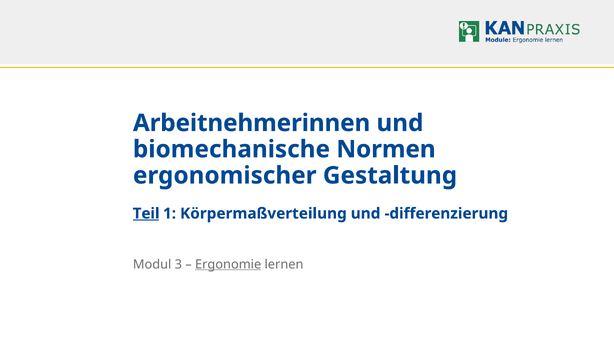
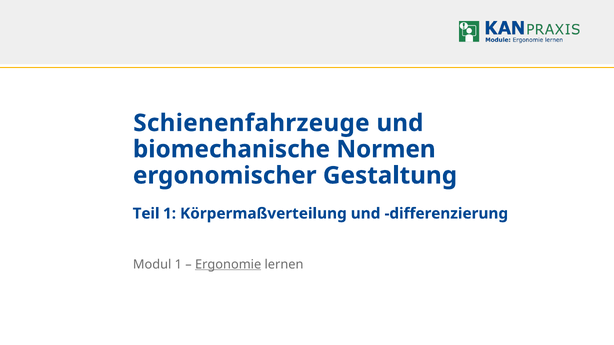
Arbeitnehmerinnen: Arbeitnehmerinnen -> Schienenfahrzeuge
Teil underline: present -> none
Modul 3: 3 -> 1
